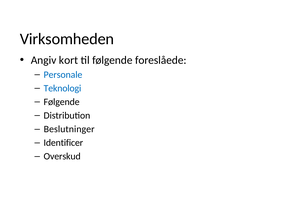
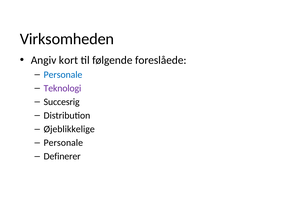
Teknologi colour: blue -> purple
Følgende at (62, 102): Følgende -> Succesrig
Beslutninger: Beslutninger -> Øjeblikkelige
Identificer at (63, 143): Identificer -> Personale
Overskud: Overskud -> Definerer
